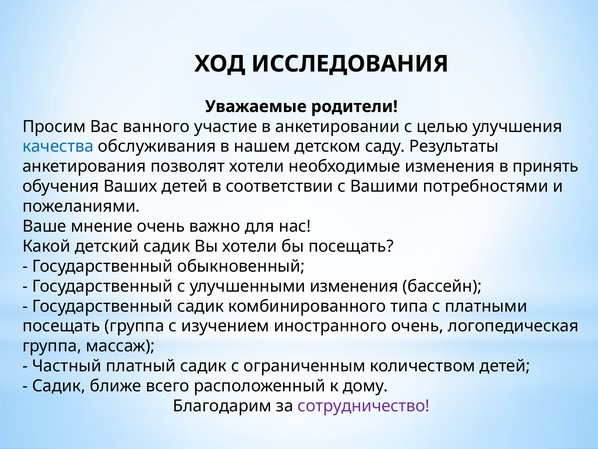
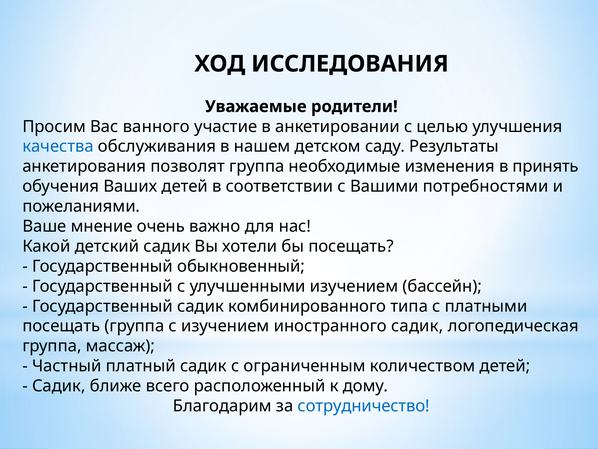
позволят хотели: хотели -> группа
улучшенными изменения: изменения -> изучением
иностранного очень: очень -> садик
сотрудничество colour: purple -> blue
